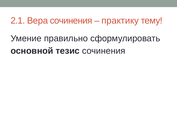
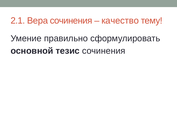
практику: практику -> качество
